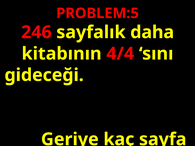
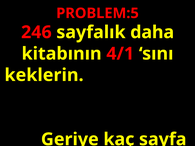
4/4: 4/4 -> 4/1
gideceği: gideceği -> keklerin
